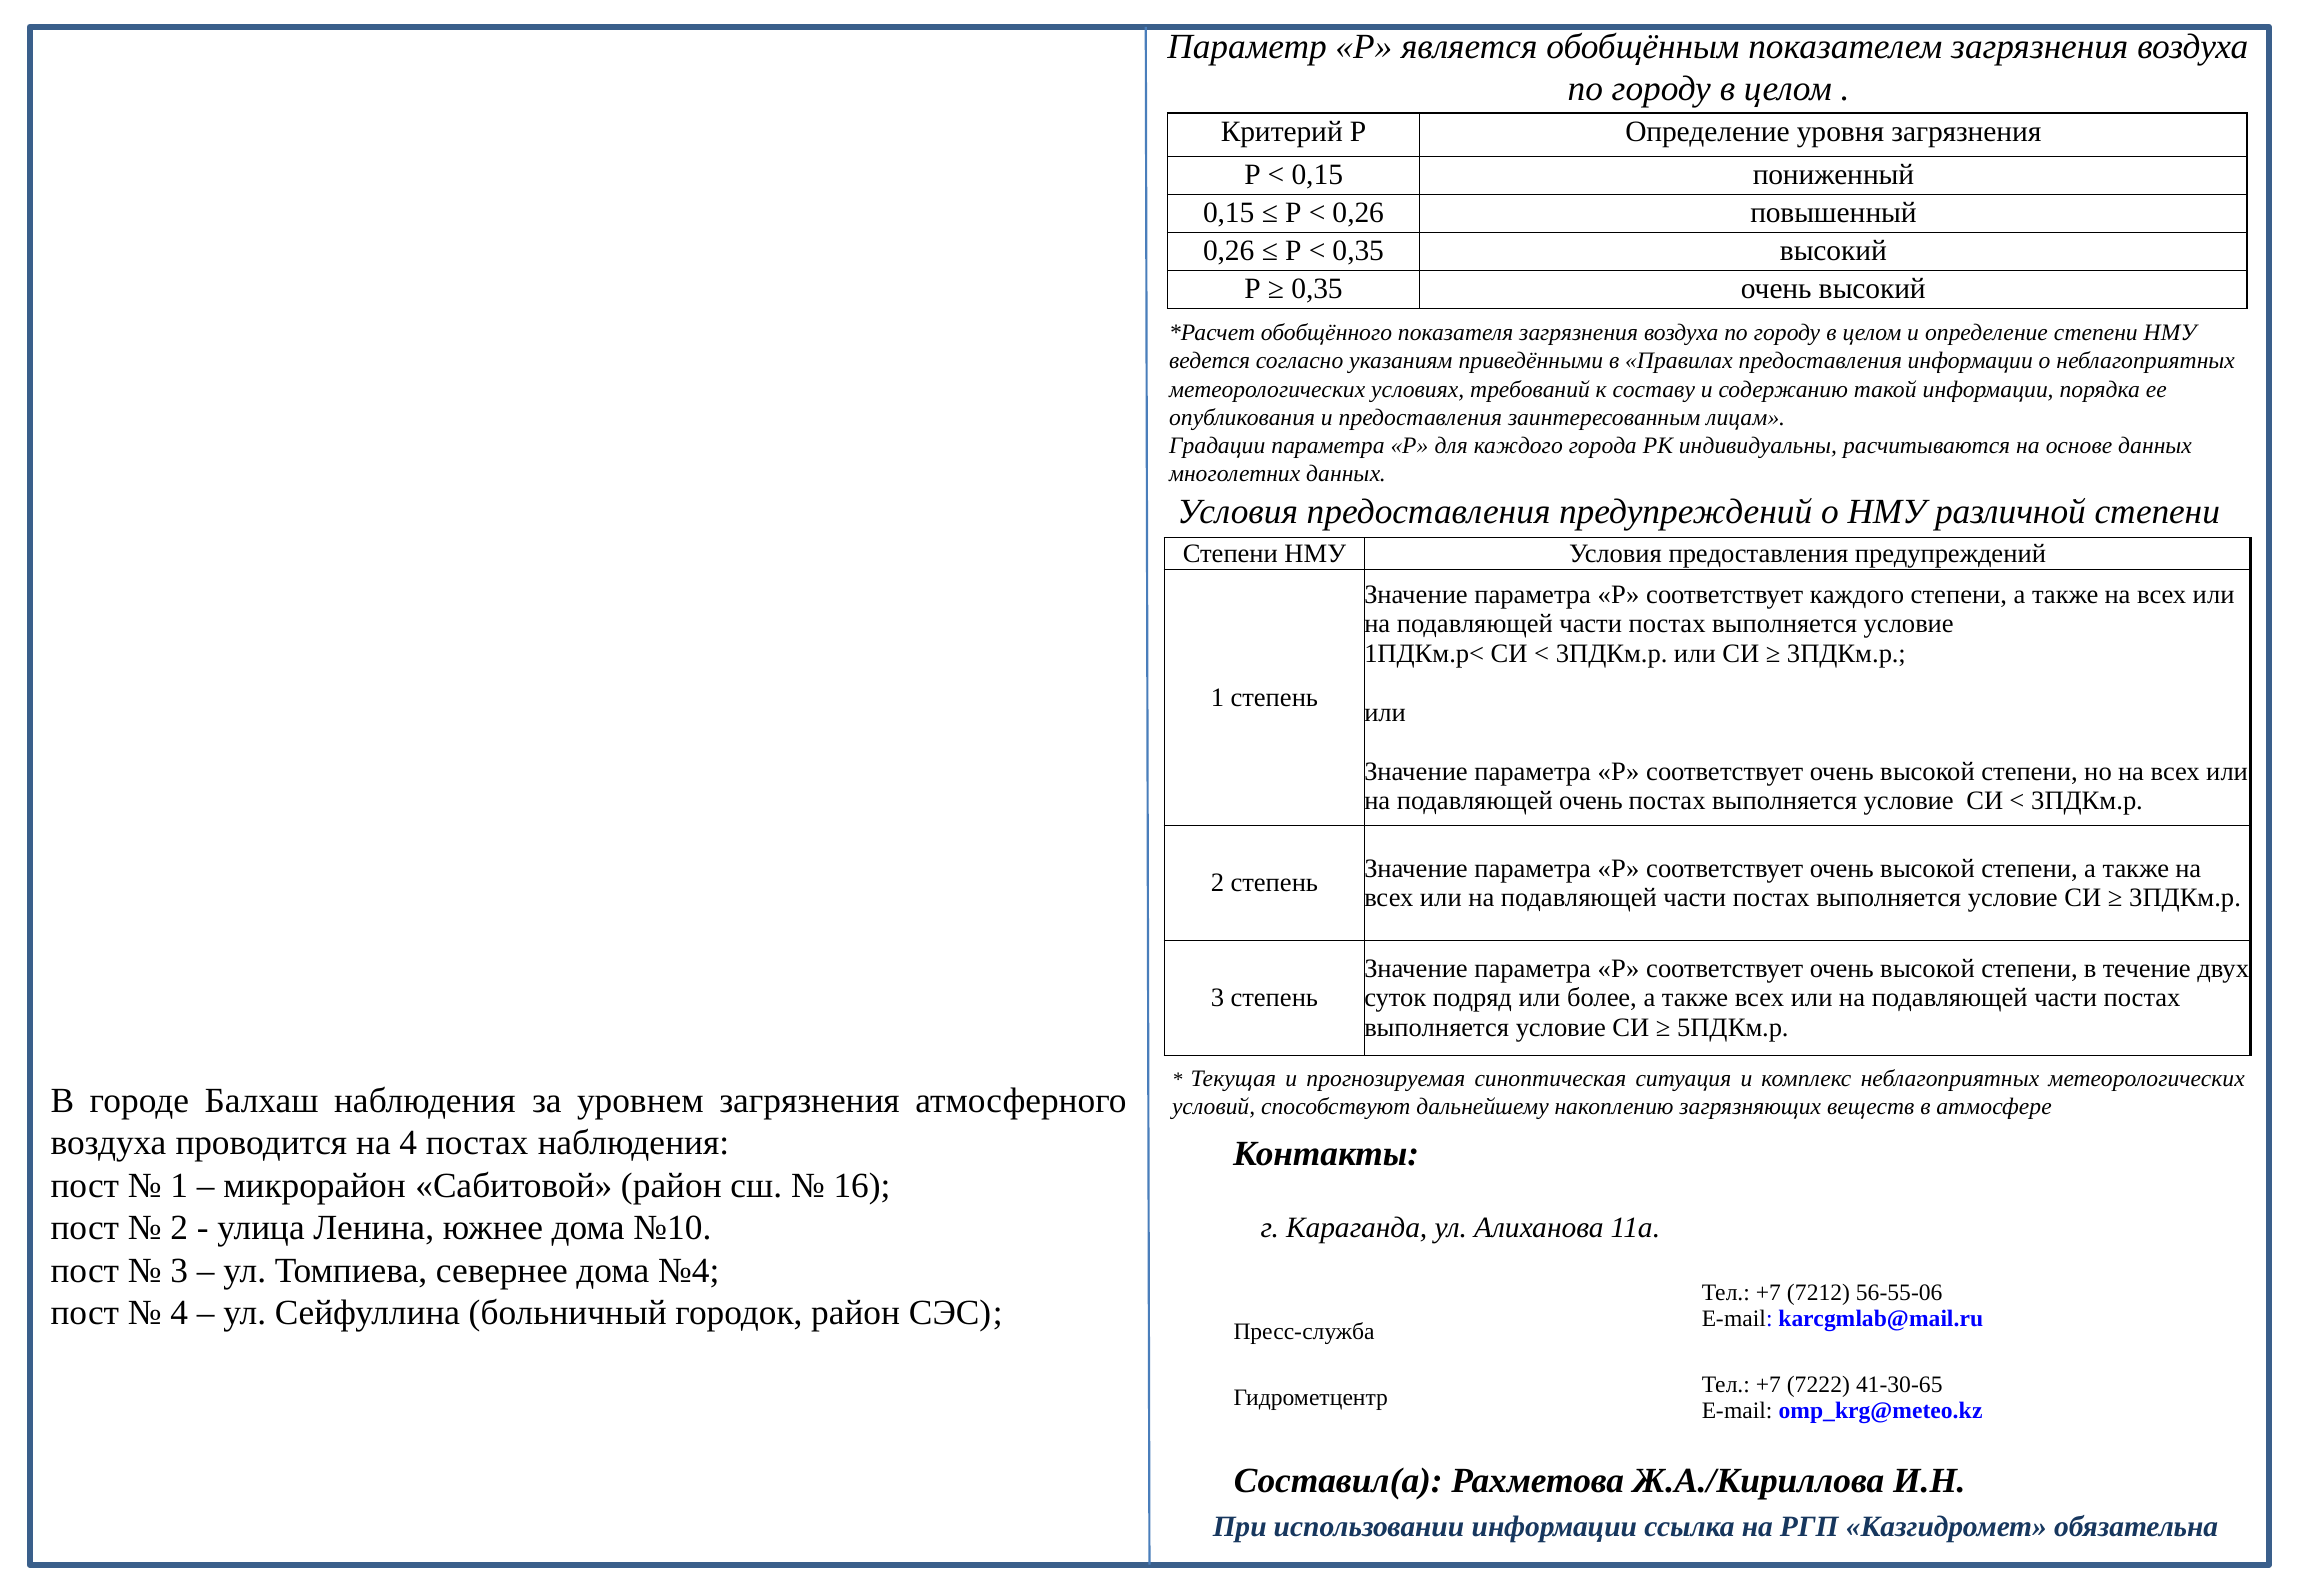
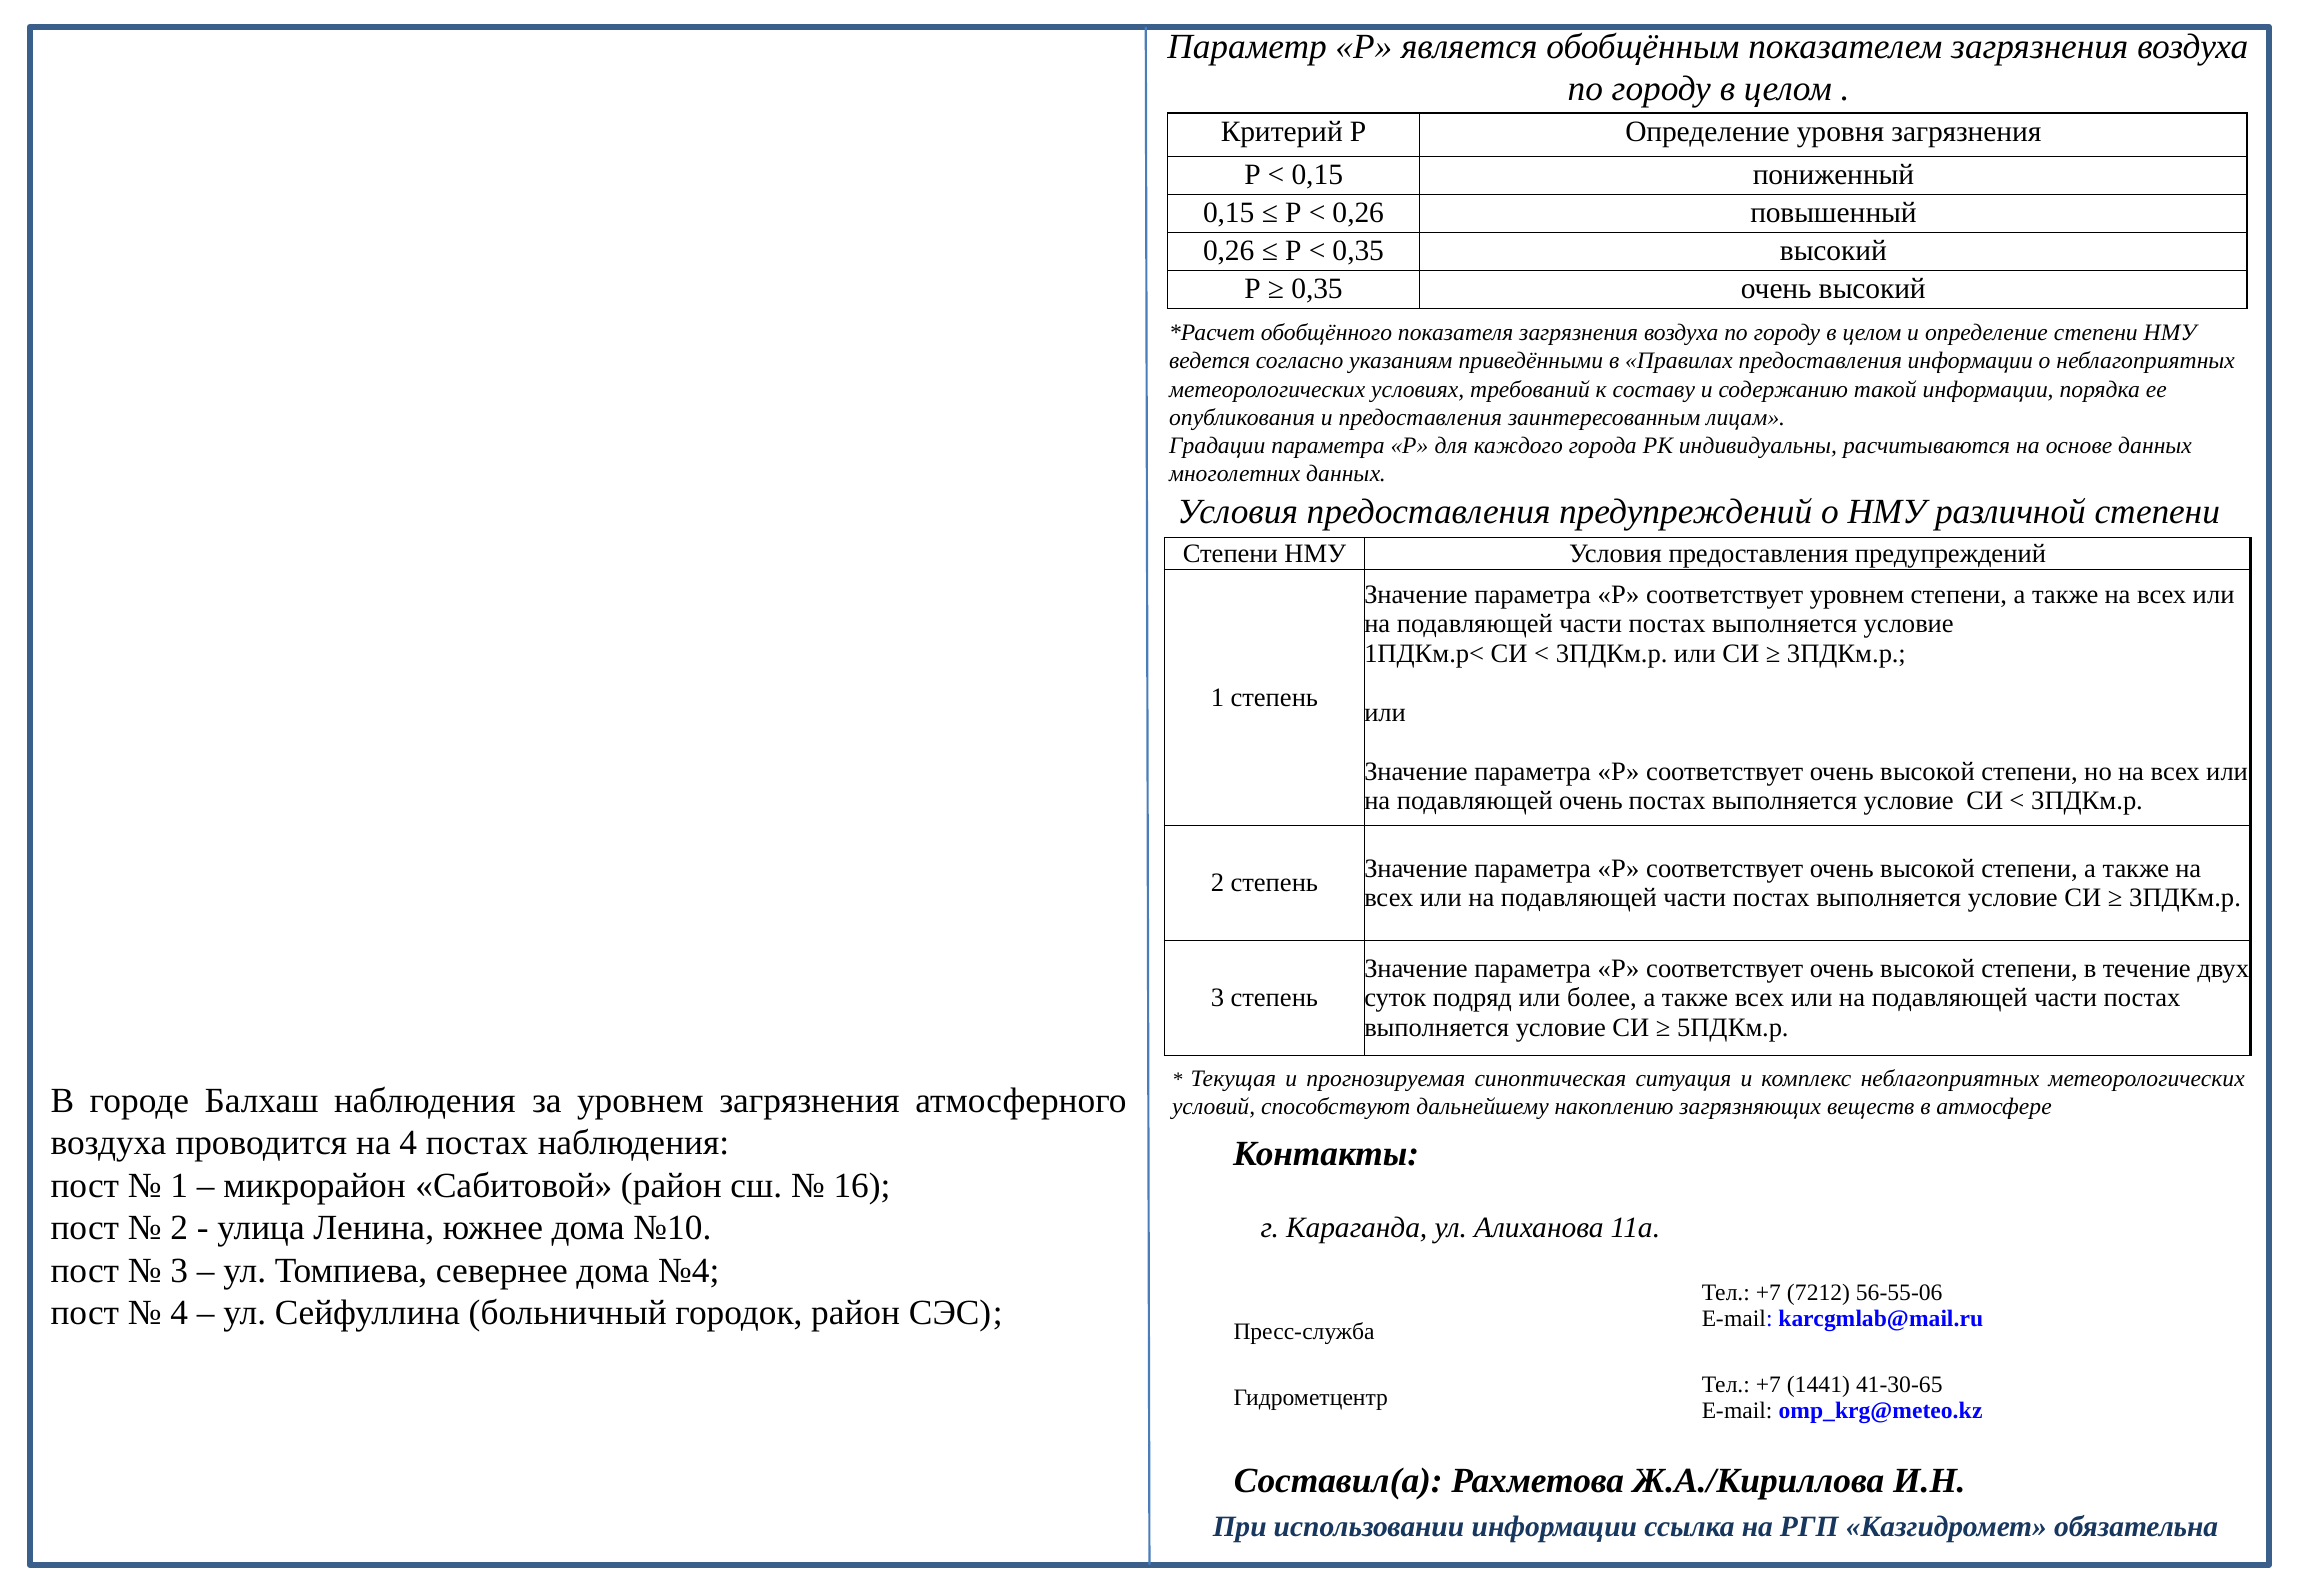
соответствует каждого: каждого -> уровнем
7222: 7222 -> 1441
